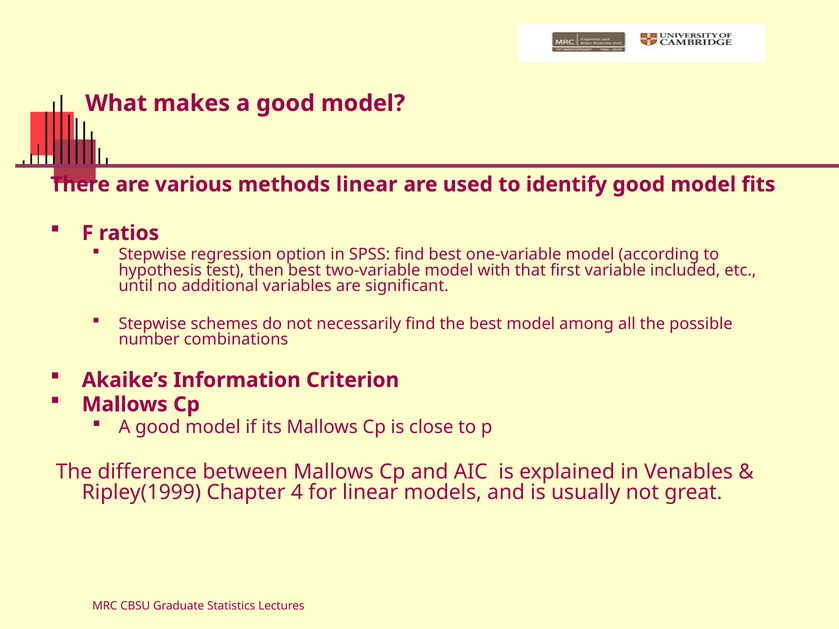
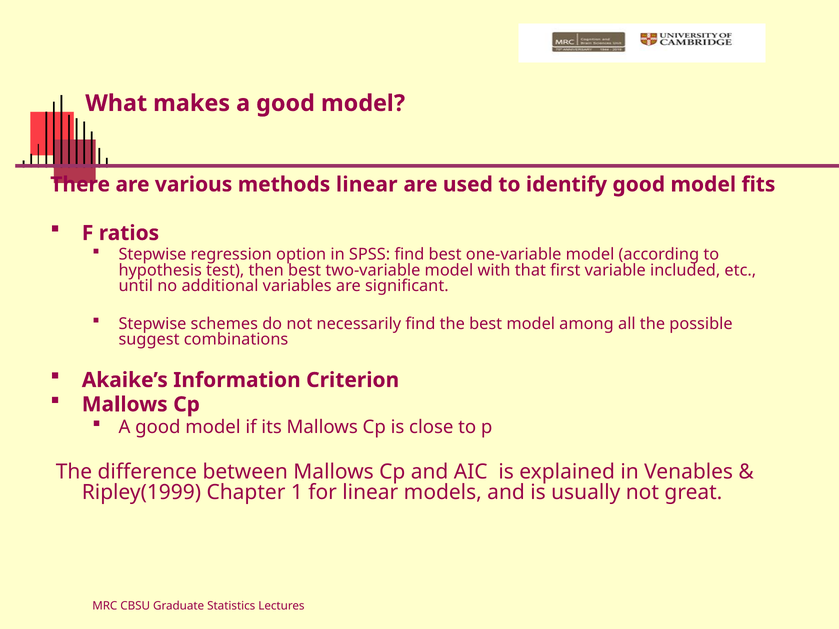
number: number -> suggest
4: 4 -> 1
